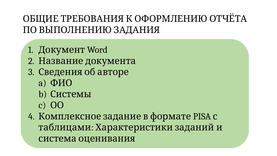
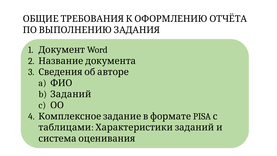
Системы: Системы -> Заданий
